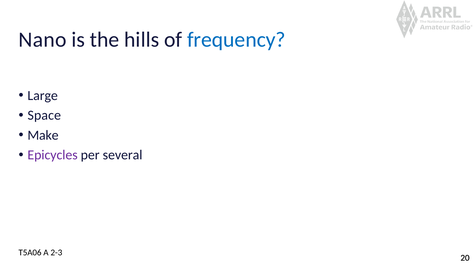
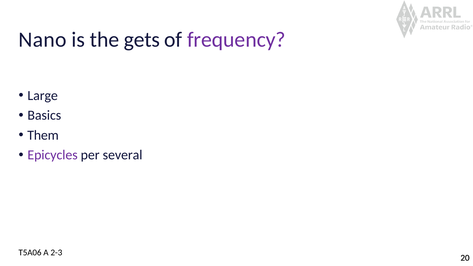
hills: hills -> gets
frequency colour: blue -> purple
Space: Space -> Basics
Make: Make -> Them
